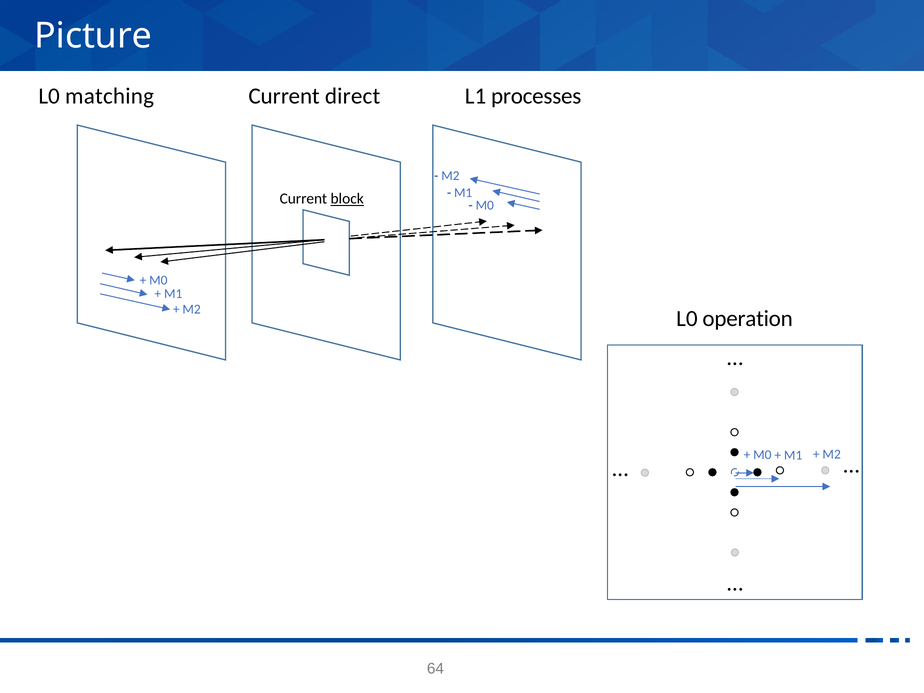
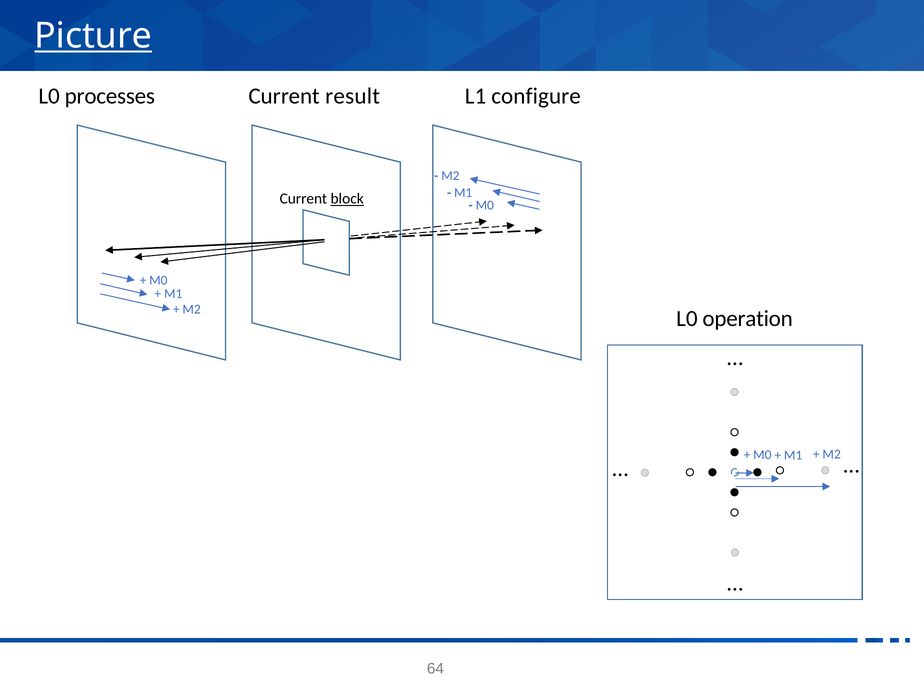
Picture underline: none -> present
matching: matching -> processes
direct: direct -> result
processes: processes -> configure
